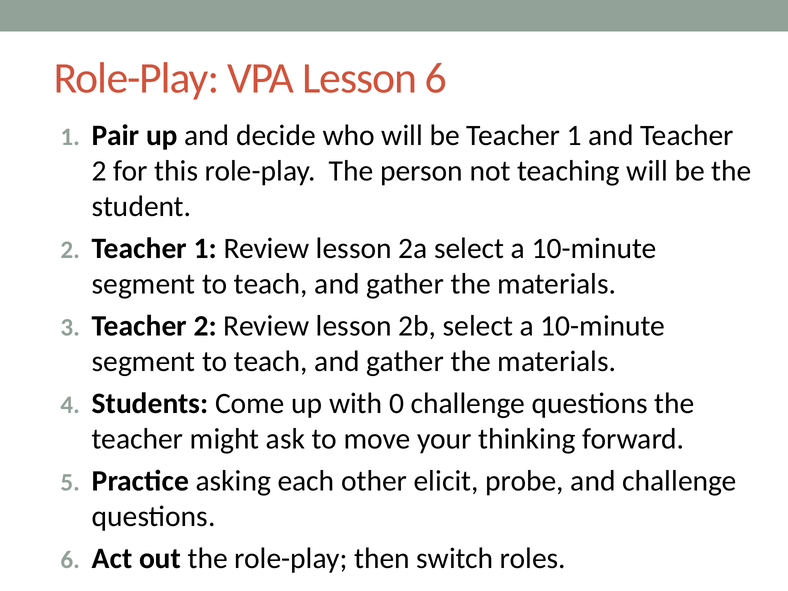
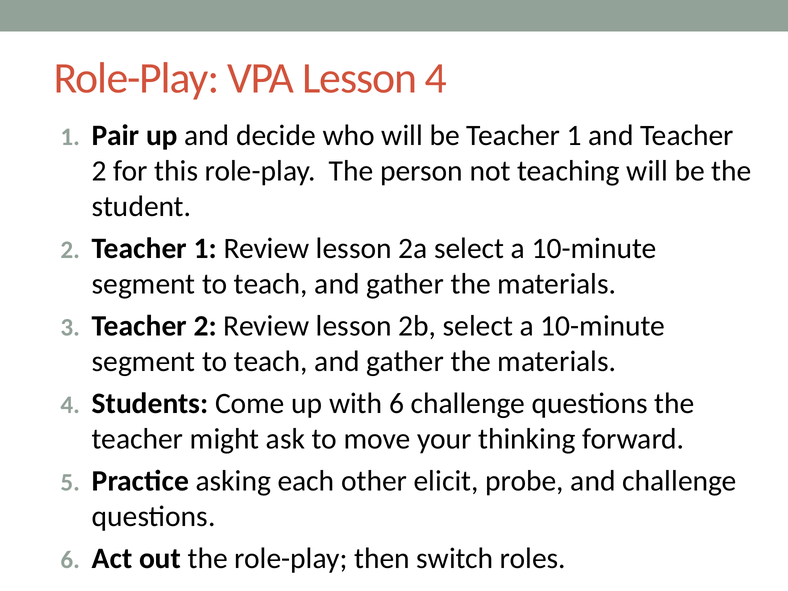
Lesson 6: 6 -> 4
with 0: 0 -> 6
